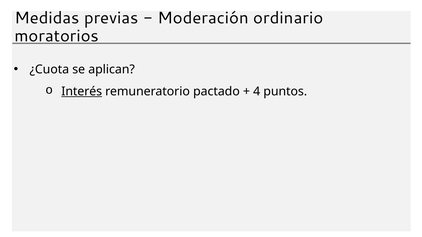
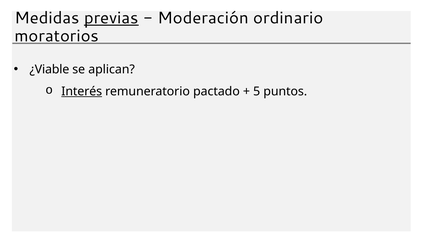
previas underline: none -> present
¿Cuota: ¿Cuota -> ¿Viable
4: 4 -> 5
